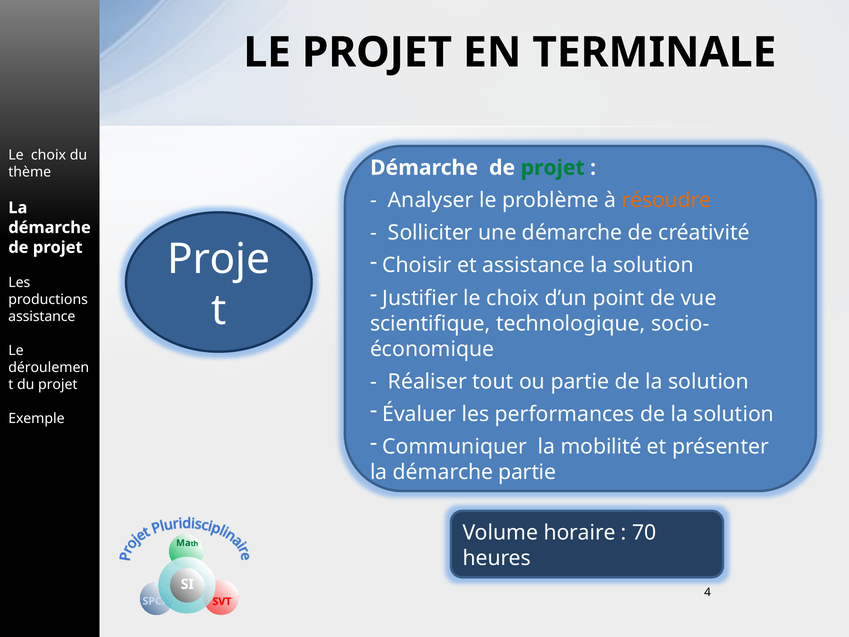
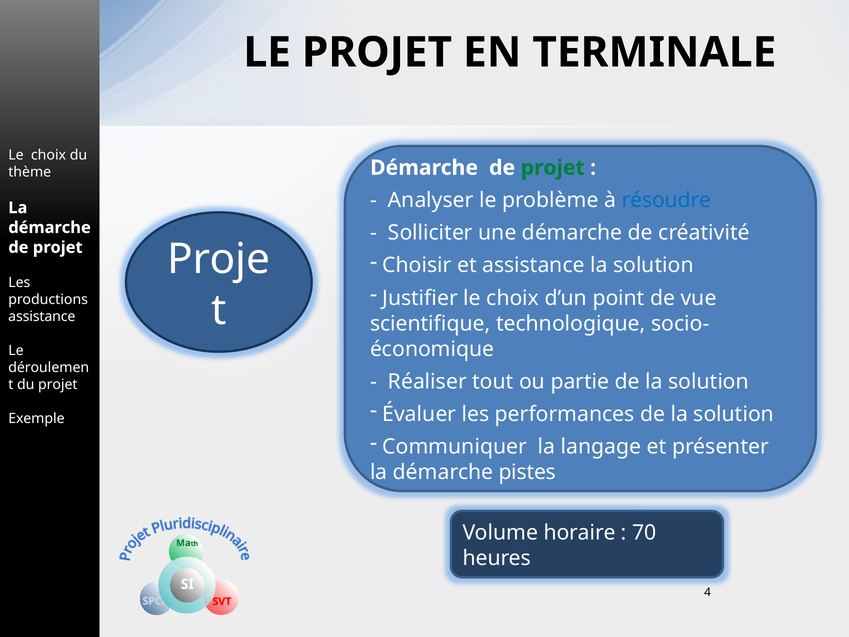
résoudre colour: orange -> blue
mobilité: mobilité -> langage
démarche partie: partie -> pistes
